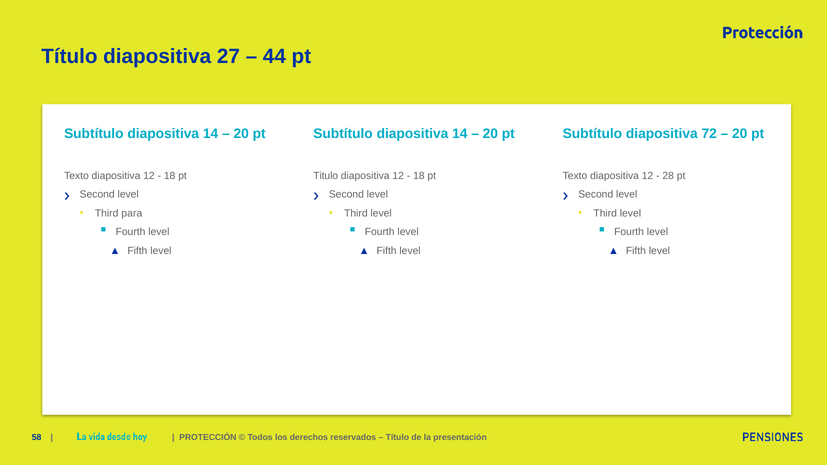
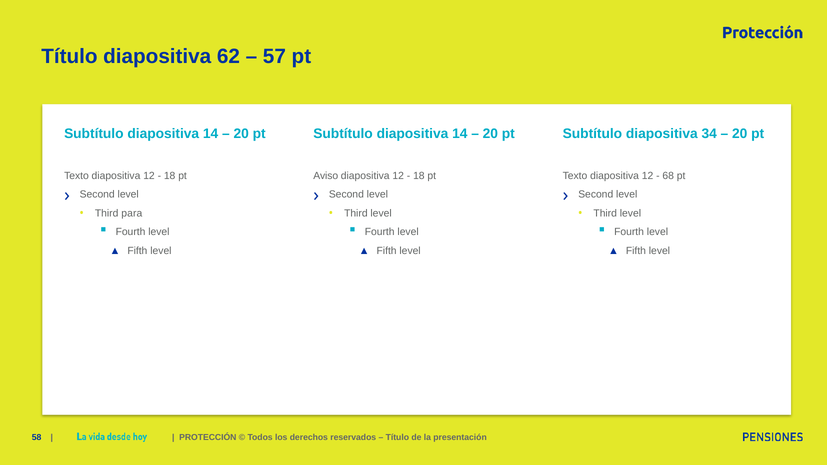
27: 27 -> 62
44: 44 -> 57
72: 72 -> 34
Titulo: Titulo -> Aviso
28: 28 -> 68
